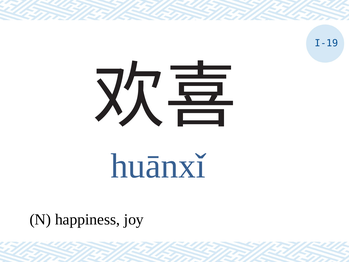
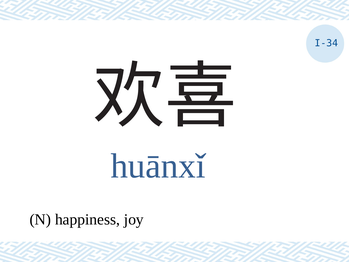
I-19: I-19 -> I-34
